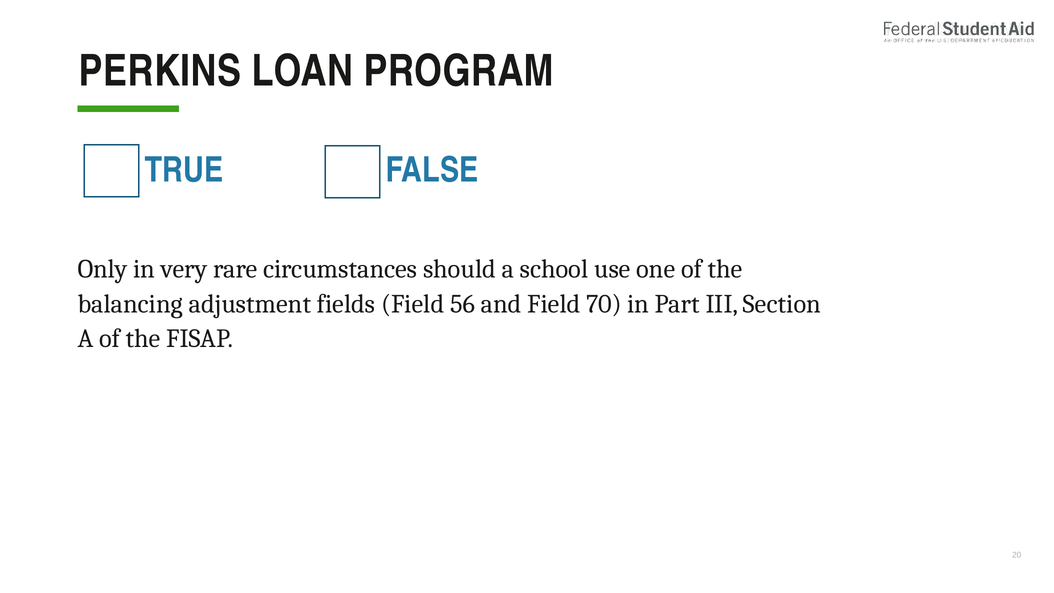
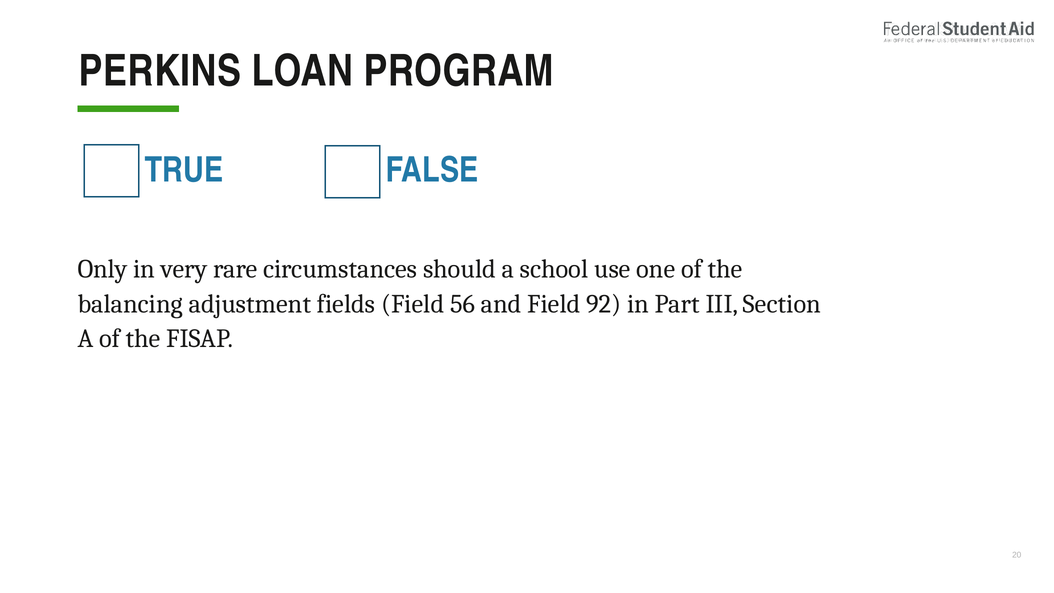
70: 70 -> 92
